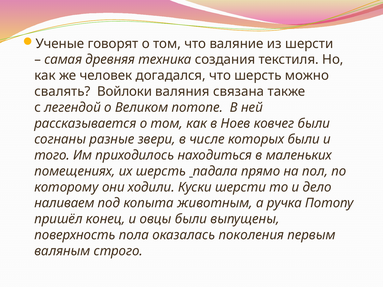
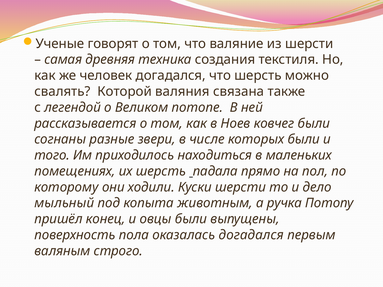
Войлоки: Войлоки -> Которой
наливаем: наливаем -> мыльный
оказалась поколения: поколения -> догадался
